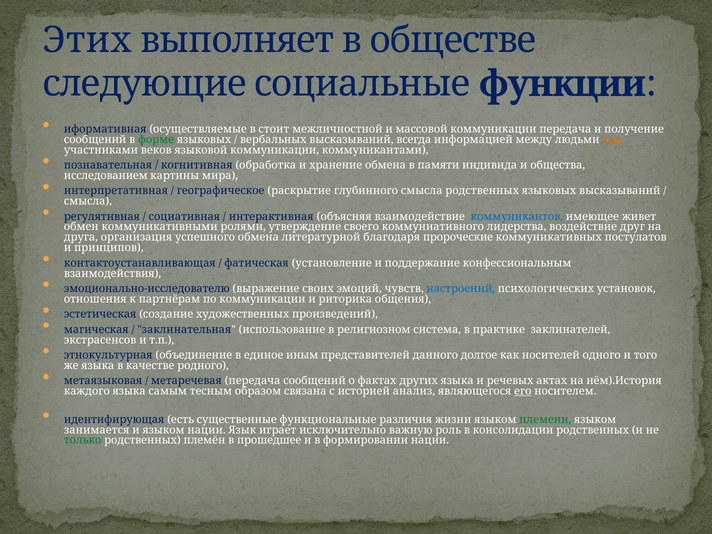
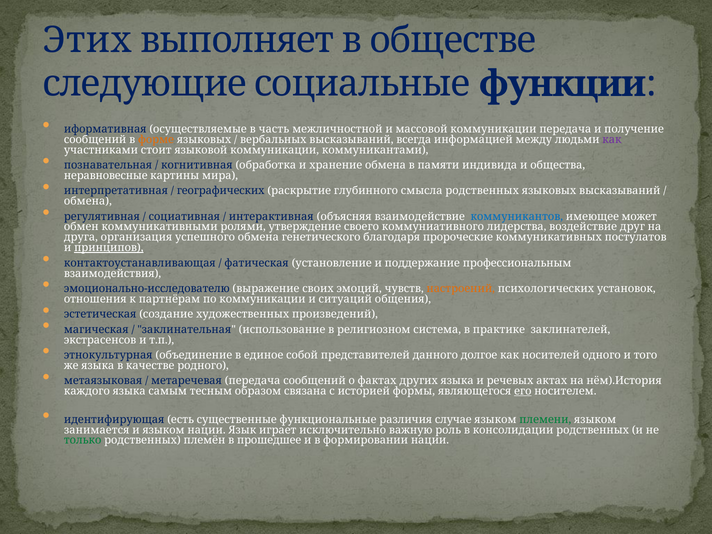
стоит: стоит -> часть
форме colour: green -> orange
как at (612, 139) colour: orange -> purple
веков: веков -> стоит
исследованием: исследованием -> неравновесные
географическое: географическое -> географических
смысла at (88, 201): смысла -> обмена
живет: живет -> может
литературной: литературной -> генетического
принципов underline: none -> present
конфессиональным: конфессиональным -> профессиональным
настроений colour: blue -> orange
риторика: риторика -> ситуаций
иным: иным -> собой
анализ: анализ -> формы
жизни: жизни -> случае
